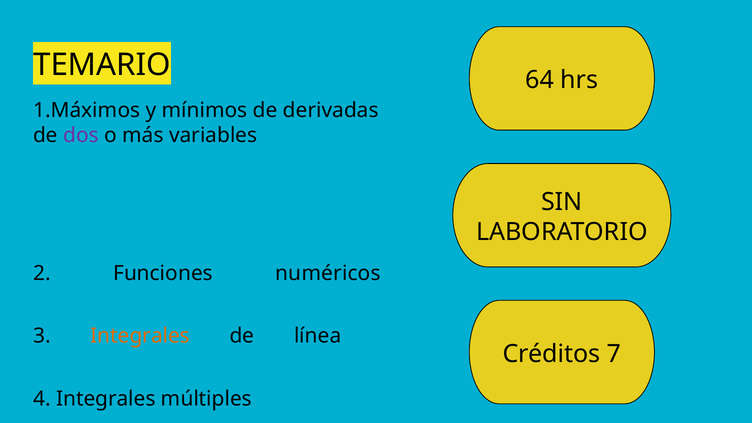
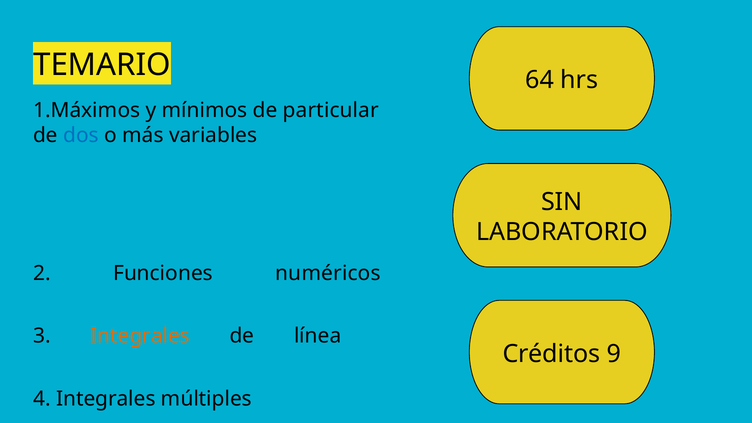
derivadas: derivadas -> particular
dos colour: purple -> blue
7: 7 -> 9
